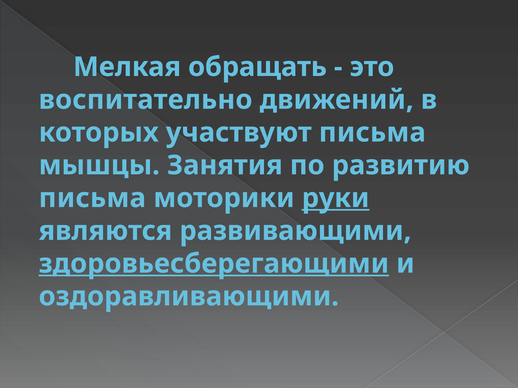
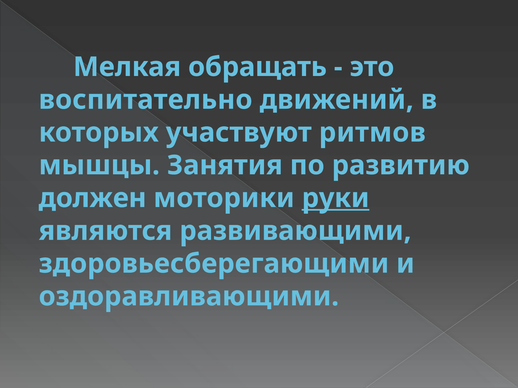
участвуют письма: письма -> ритмов
письма at (92, 198): письма -> должен
здоровьесберегающими underline: present -> none
